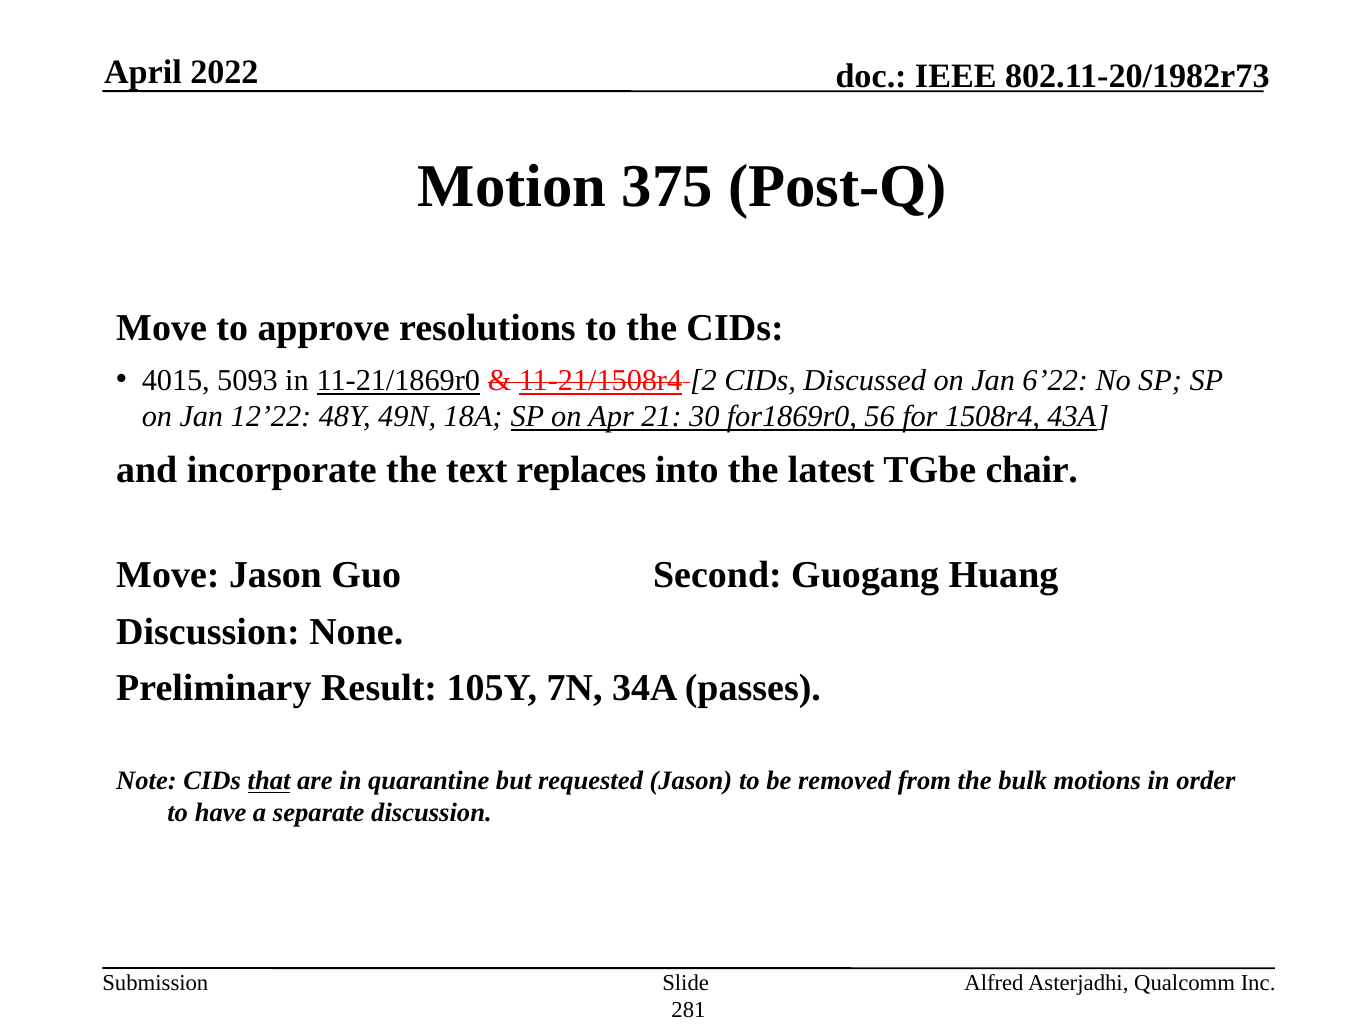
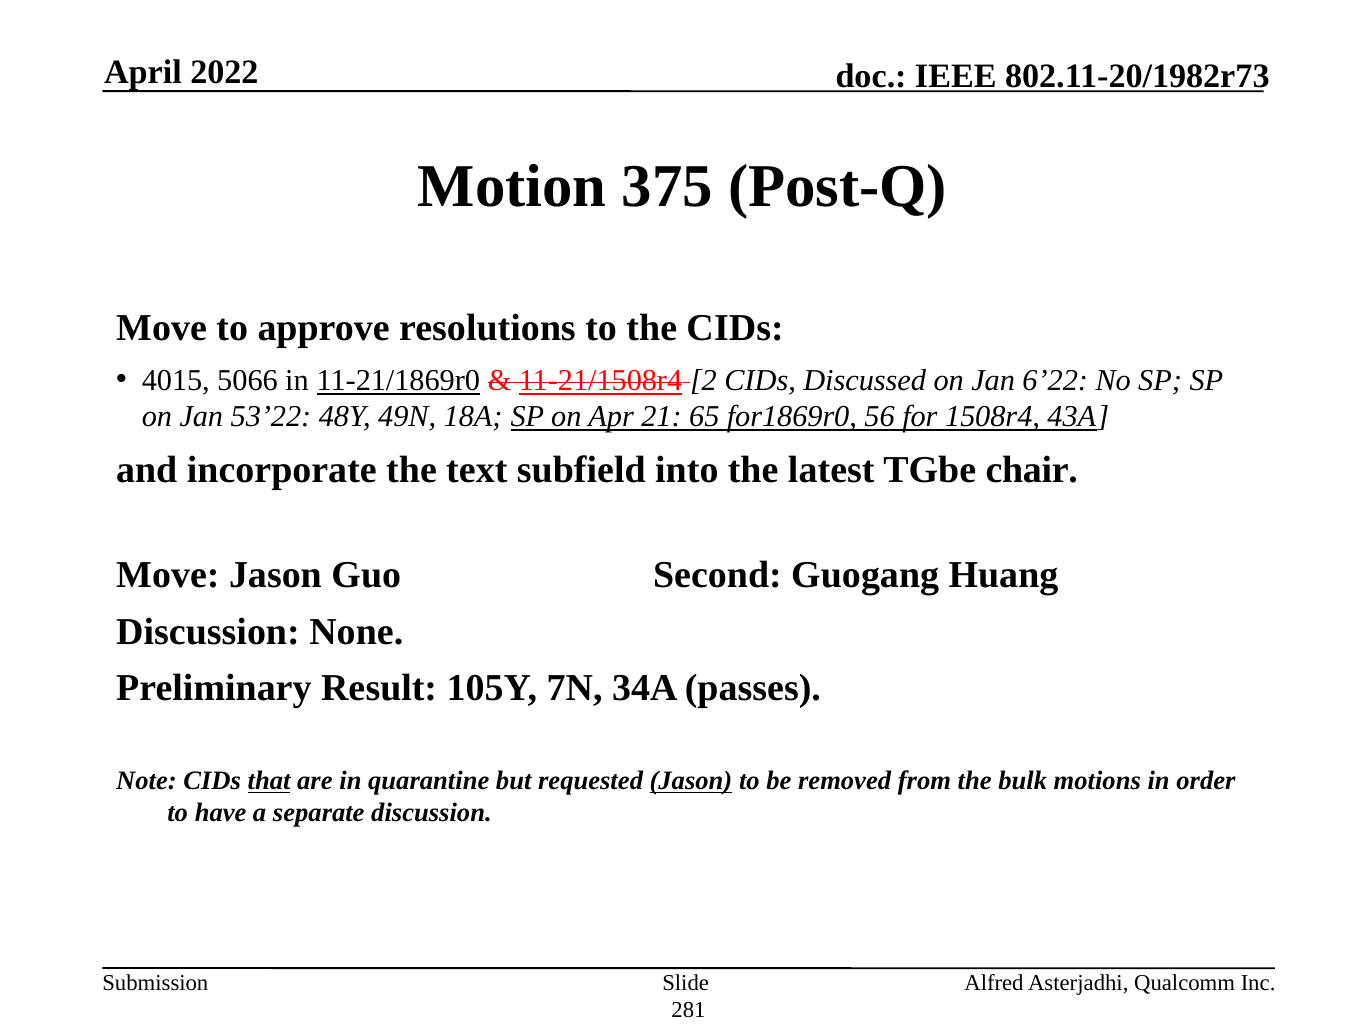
5093: 5093 -> 5066
12’22: 12’22 -> 53’22
30: 30 -> 65
replaces: replaces -> subfield
Jason at (691, 781) underline: none -> present
